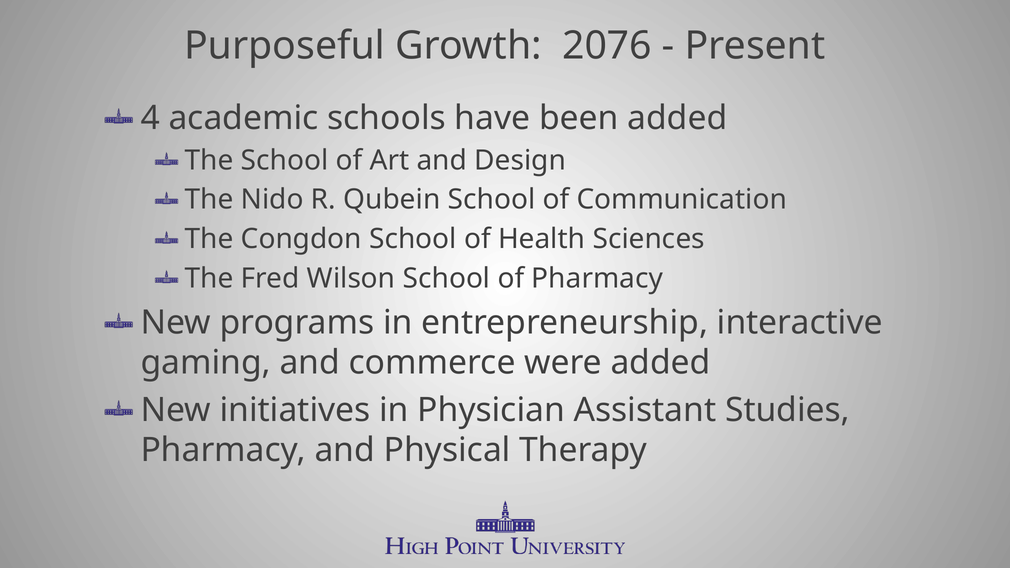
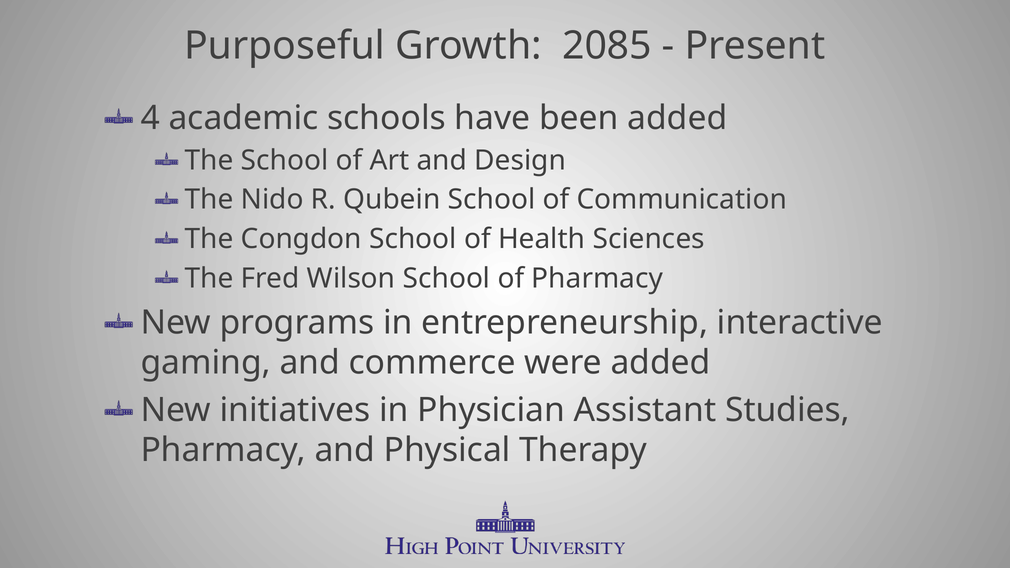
2076: 2076 -> 2085
